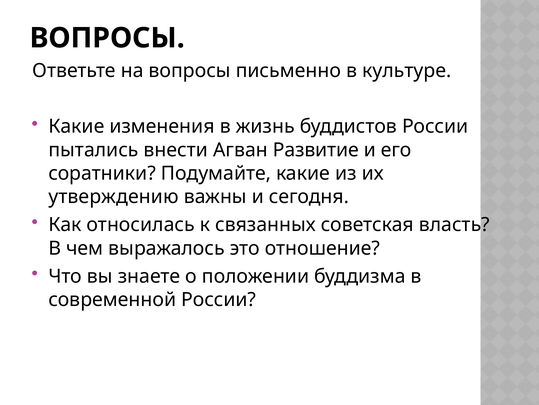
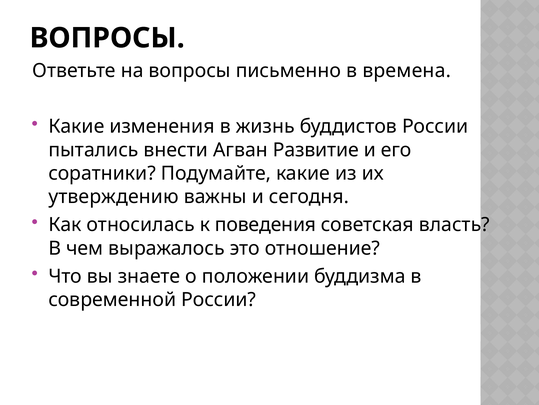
культуре: культуре -> времена
связанных: связанных -> поведения
